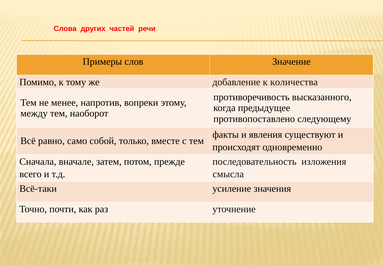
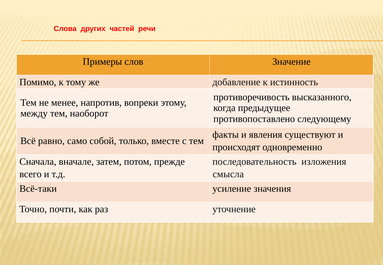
количества: количества -> истинность
